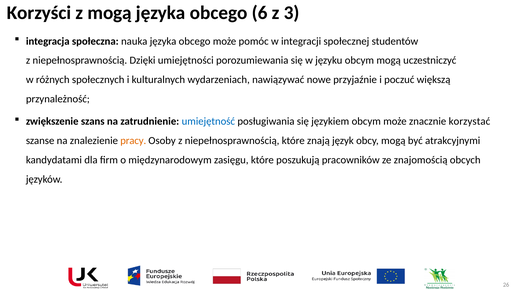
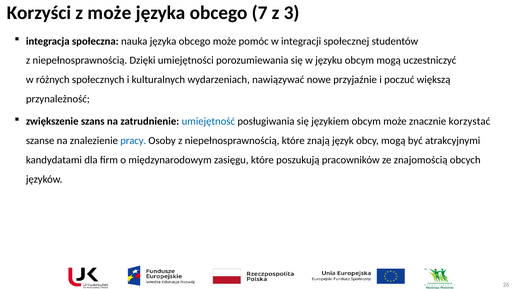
z mogą: mogą -> może
6: 6 -> 7
pracy colour: orange -> blue
